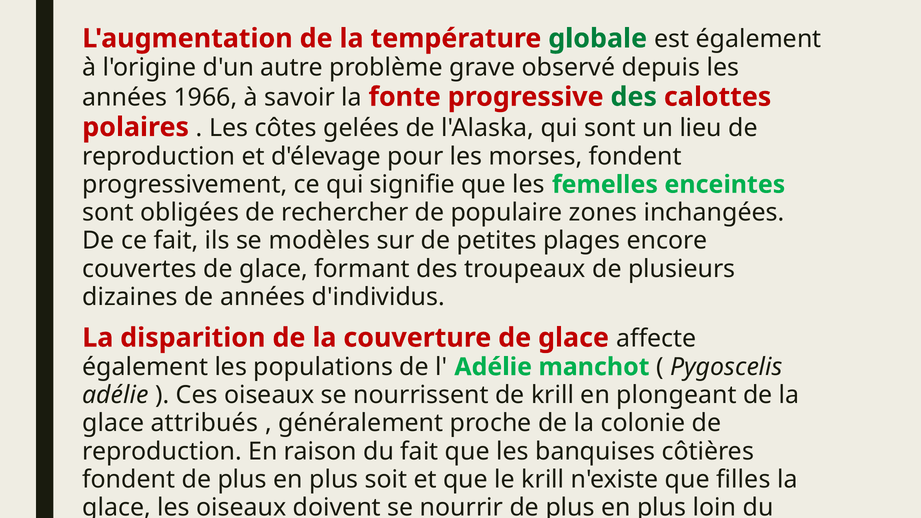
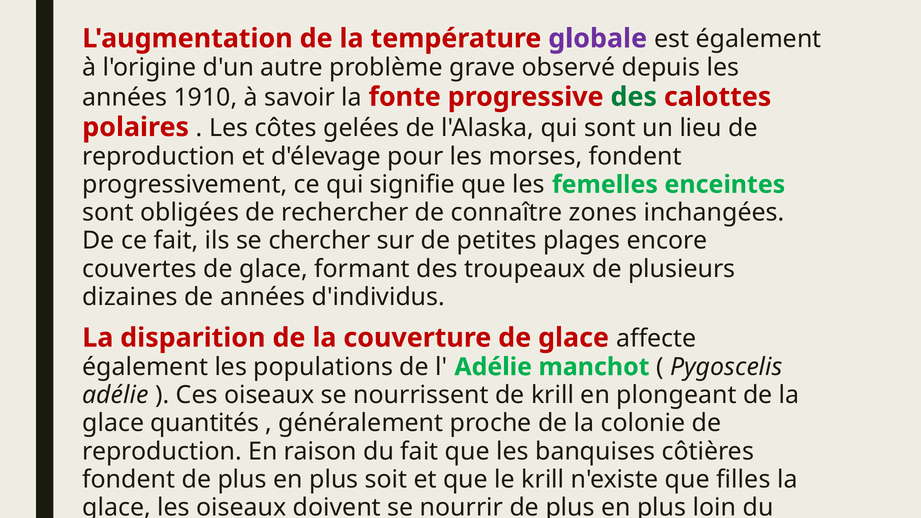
globale colour: green -> purple
1966: 1966 -> 1910
populaire: populaire -> connaître
modèles: modèles -> chercher
attribués: attribués -> quantités
